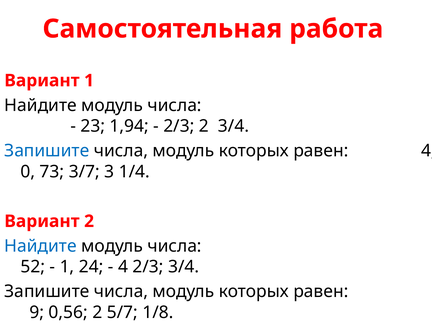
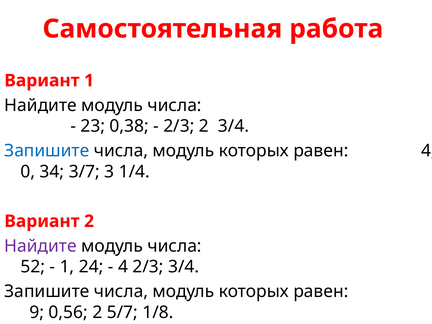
1,94: 1,94 -> 0,38
73: 73 -> 34
Найдите at (40, 246) colour: blue -> purple
